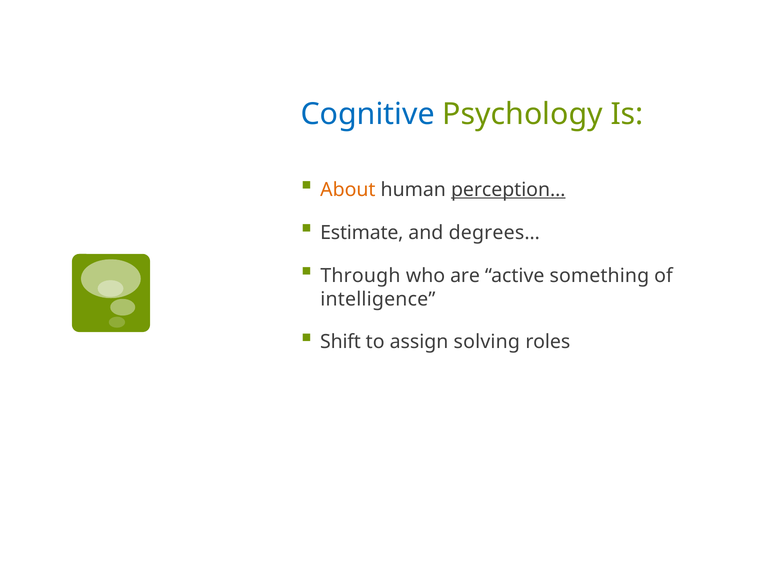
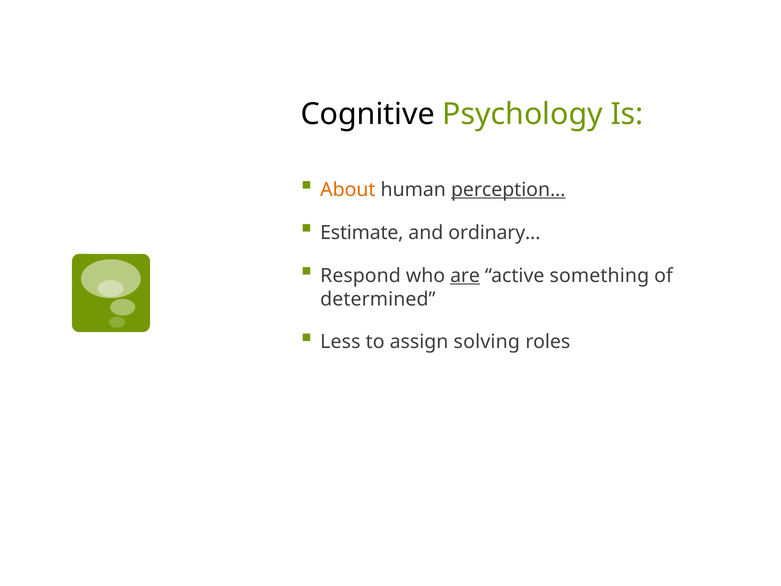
Cognitive colour: blue -> black
degrees…: degrees… -> ordinary…
Through: Through -> Respond
are underline: none -> present
intelligence: intelligence -> determined
Shift: Shift -> Less
